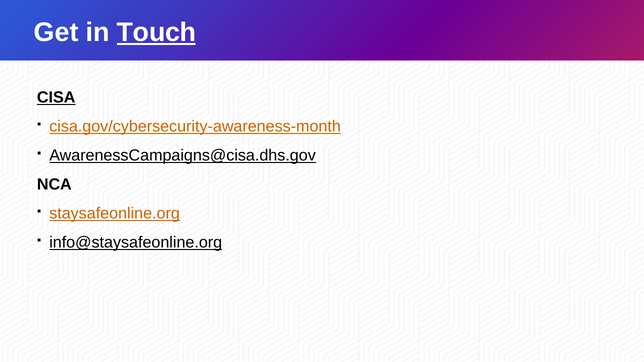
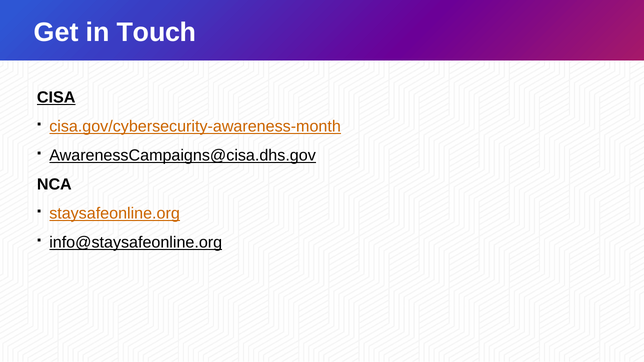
Touch underline: present -> none
